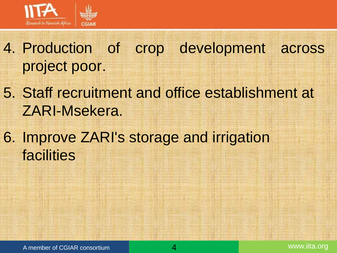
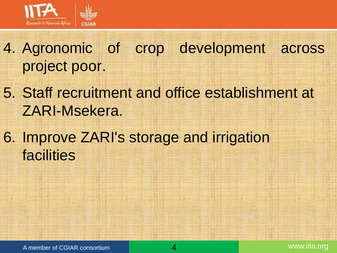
Production: Production -> Agronomic
